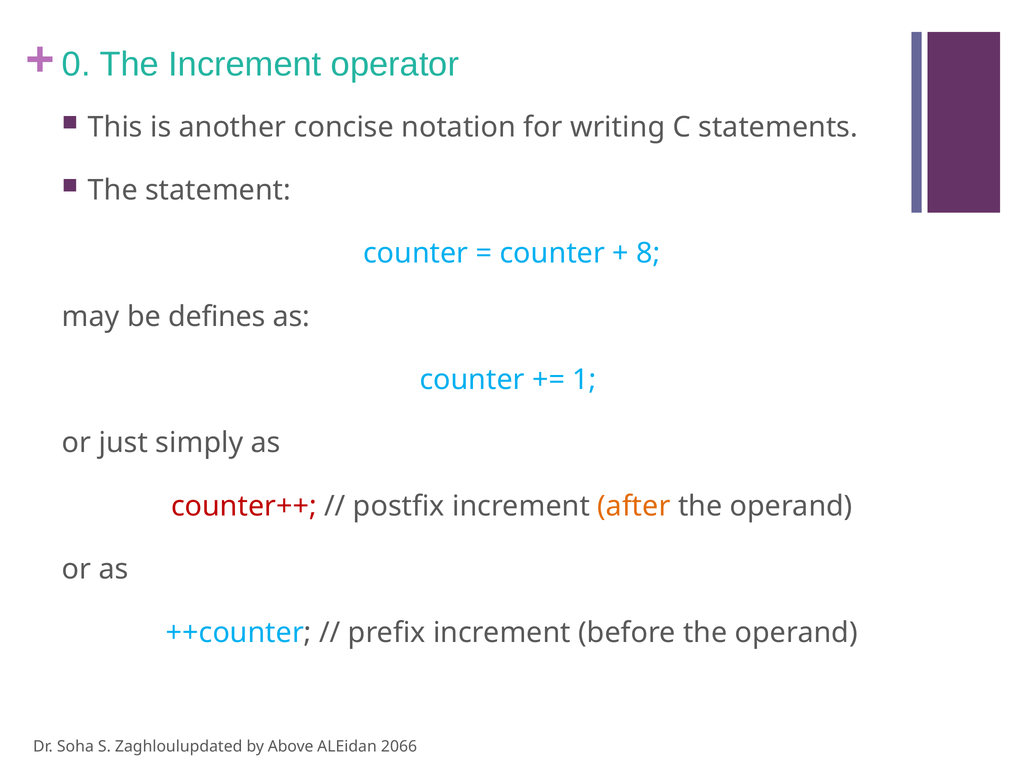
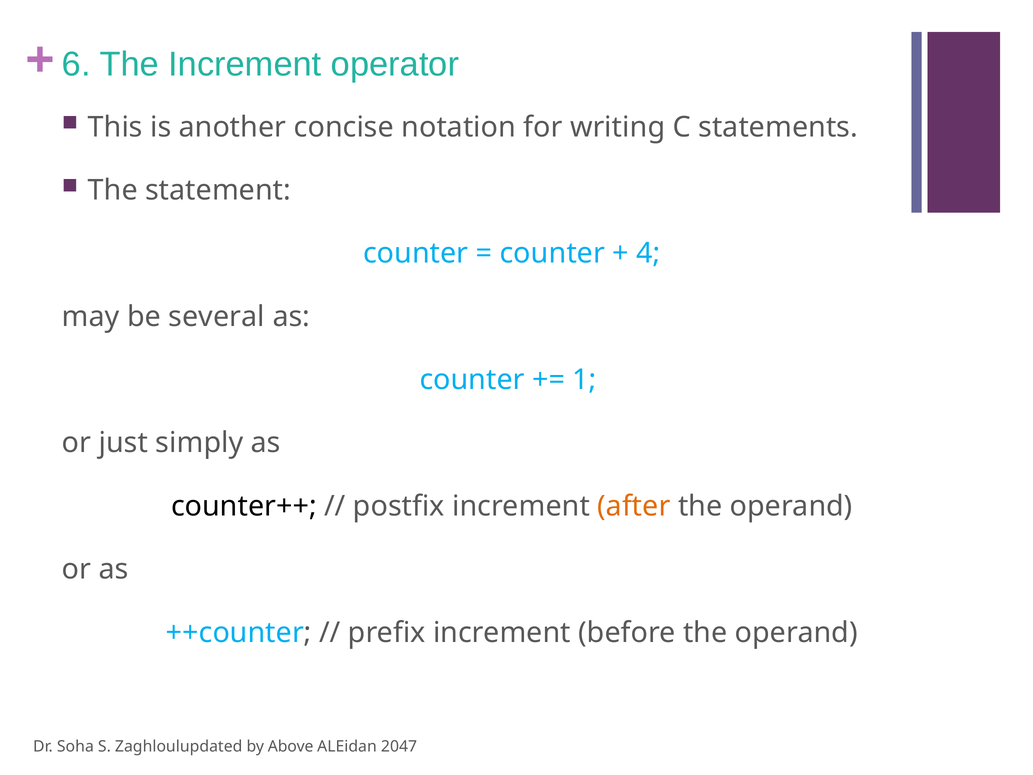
0: 0 -> 6
8: 8 -> 4
defines: defines -> several
counter++ colour: red -> black
2066: 2066 -> 2047
